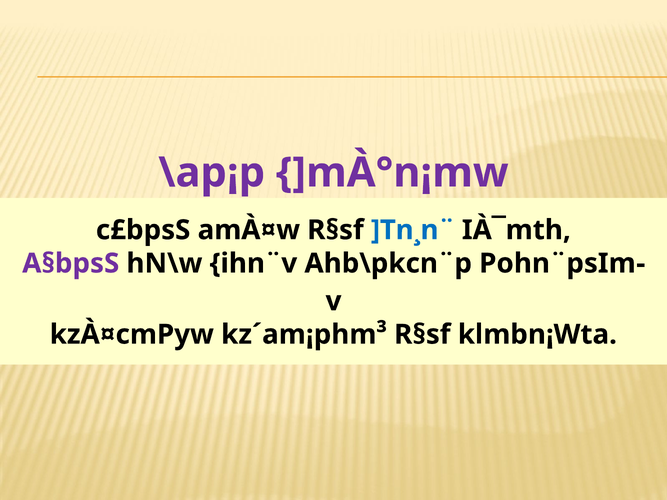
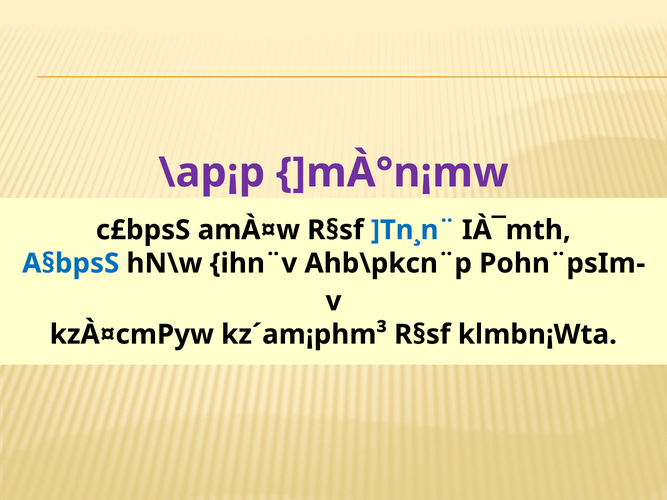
A§bpsS colour: purple -> blue
